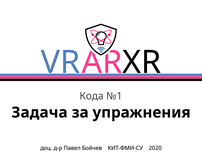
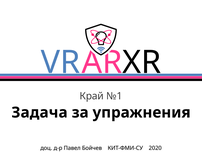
Кода: Кода -> Край
